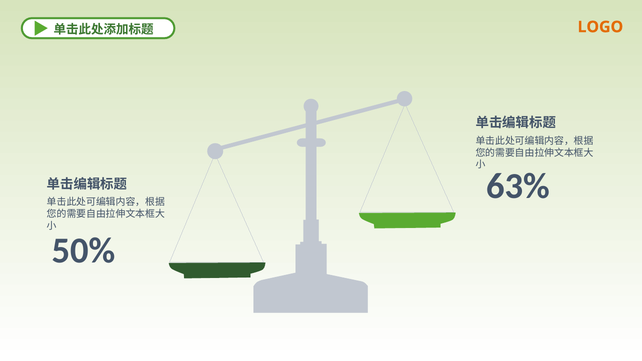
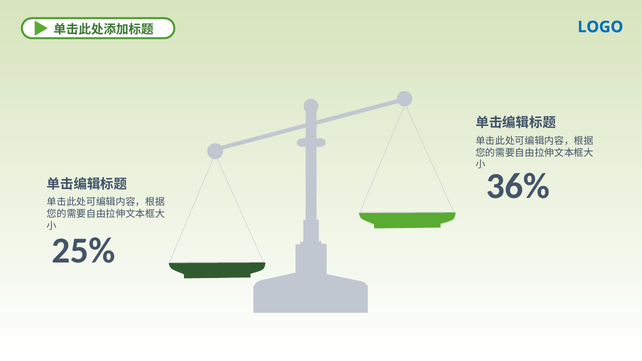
LOGO colour: orange -> blue
63%: 63% -> 36%
50%: 50% -> 25%
